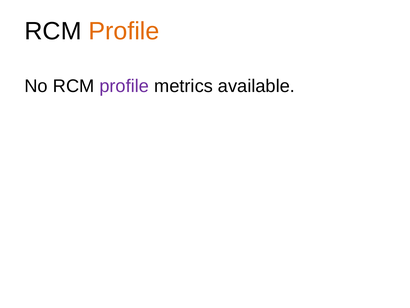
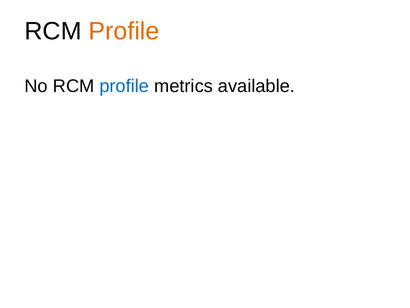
profile at (124, 86) colour: purple -> blue
